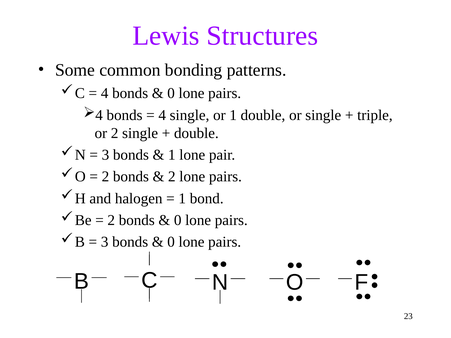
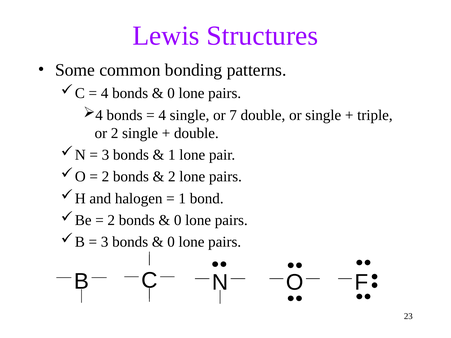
or 1: 1 -> 7
